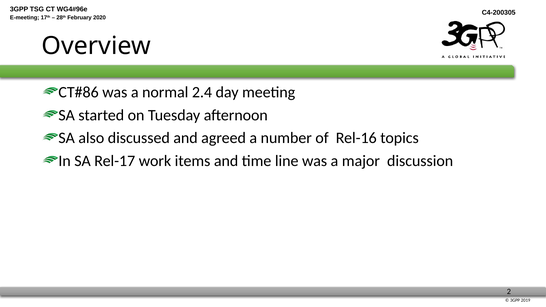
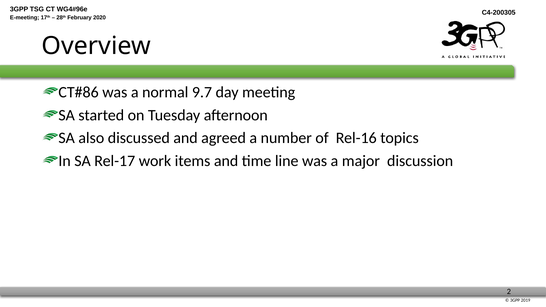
2.4: 2.4 -> 9.7
